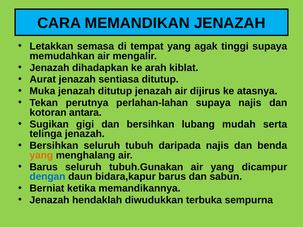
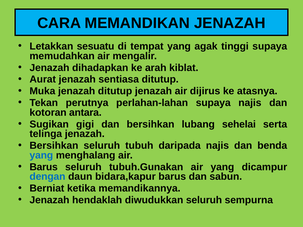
semasa: semasa -> sesuatu
mudah: mudah -> sehelai
yang at (41, 155) colour: orange -> blue
diwudukkan terbuka: terbuka -> seluruh
